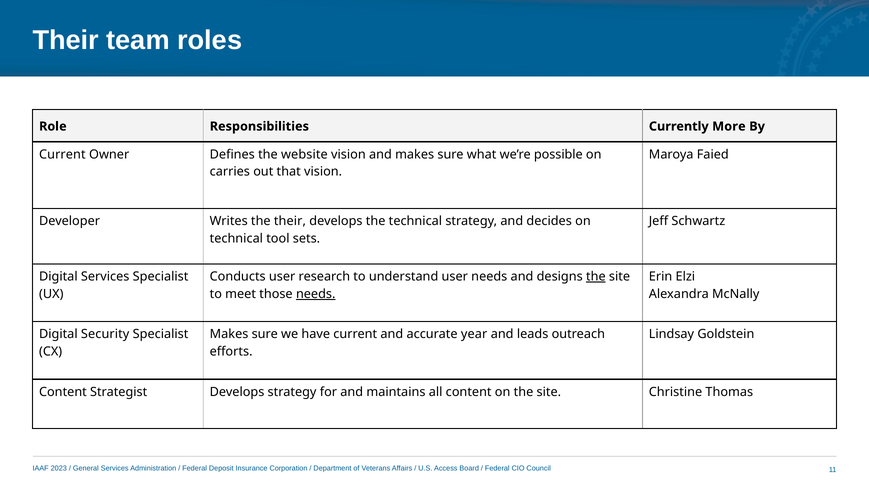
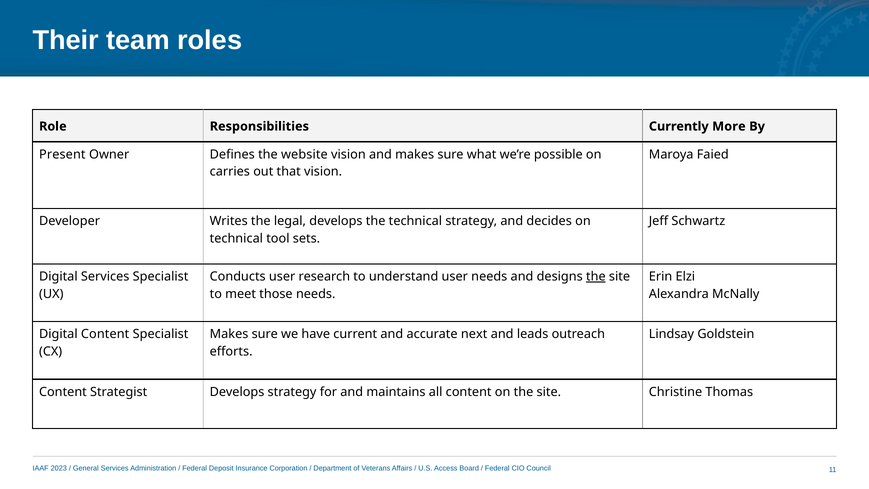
Current at (62, 154): Current -> Present
the their: their -> legal
needs at (316, 294) underline: present -> none
Digital Security: Security -> Content
year: year -> next
